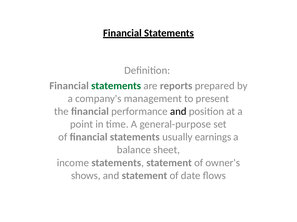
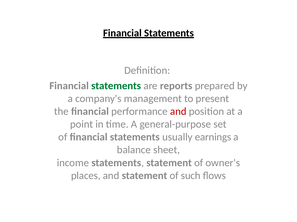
and at (178, 112) colour: black -> red
shows: shows -> places
date: date -> such
